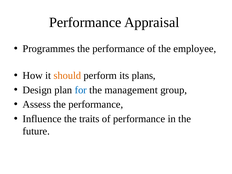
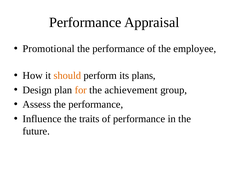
Programmes: Programmes -> Promotional
for colour: blue -> orange
management: management -> achievement
